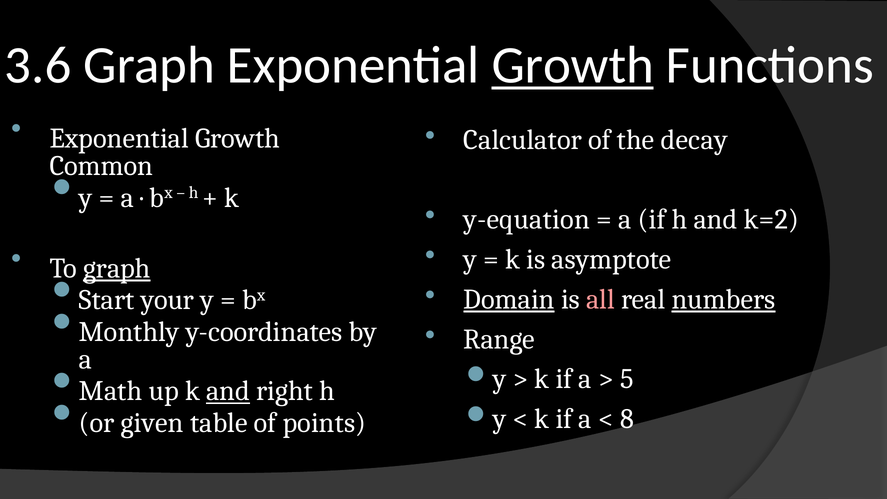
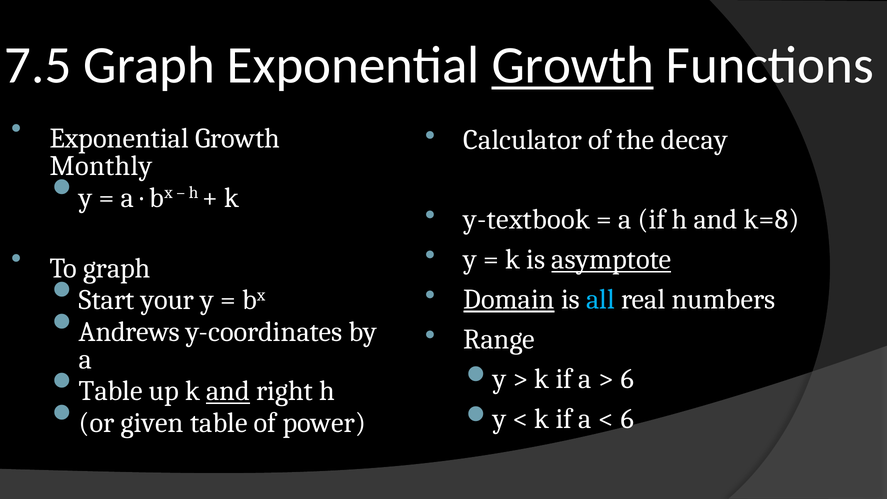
3.6: 3.6 -> 7.5
Common: Common -> Monthly
y-equation: y-equation -> y-textbook
k=2: k=2 -> k=8
asymptote underline: none -> present
graph at (117, 268) underline: present -> none
all colour: pink -> light blue
numbers underline: present -> none
Monthly: Monthly -> Andrews
5 at (627, 379): 5 -> 6
Math at (111, 391): Math -> Table
points: points -> power
8 at (627, 419): 8 -> 6
